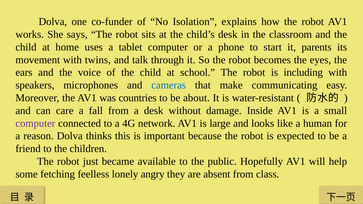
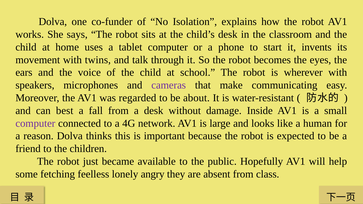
parents: parents -> invents
including: including -> wherever
cameras colour: blue -> purple
countries: countries -> regarded
care: care -> best
